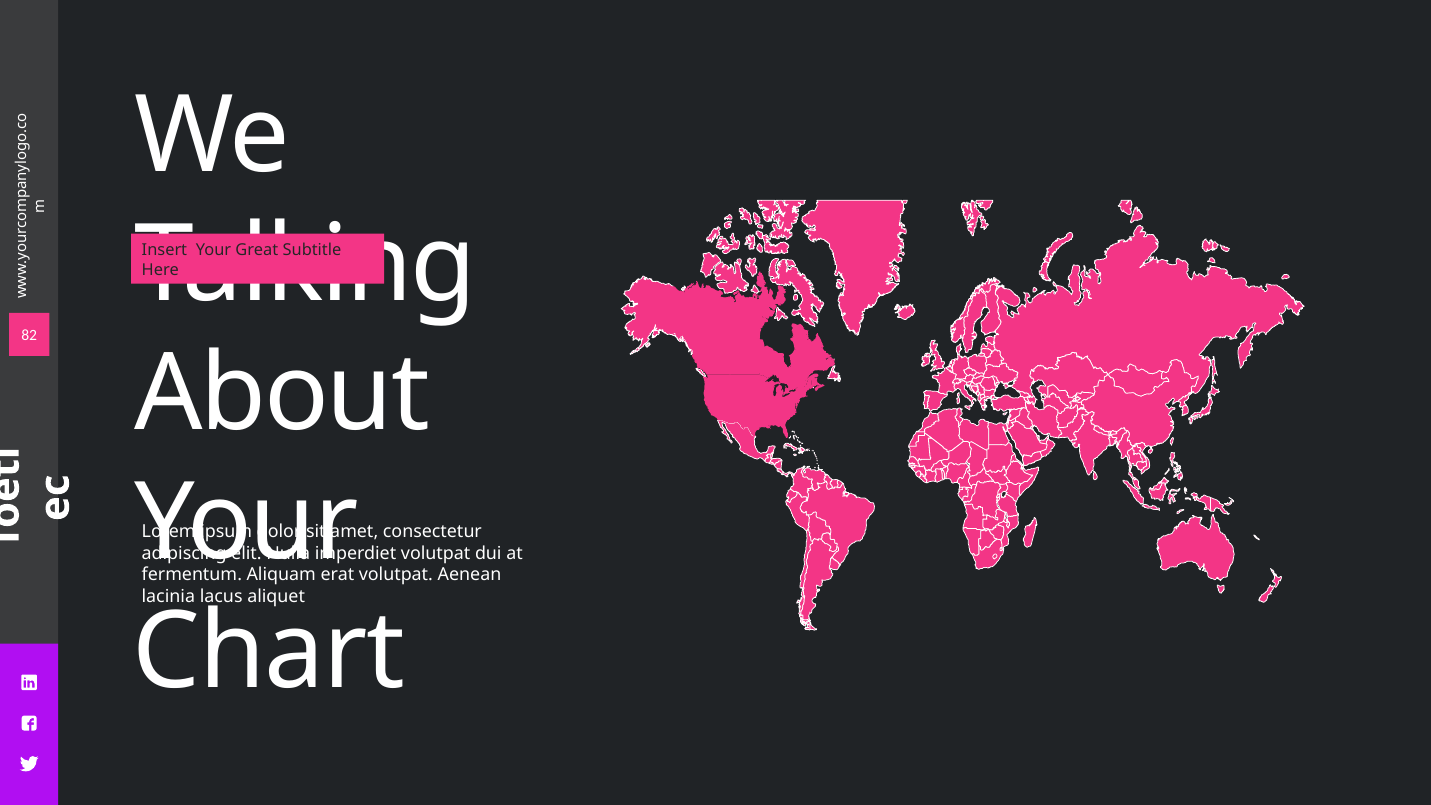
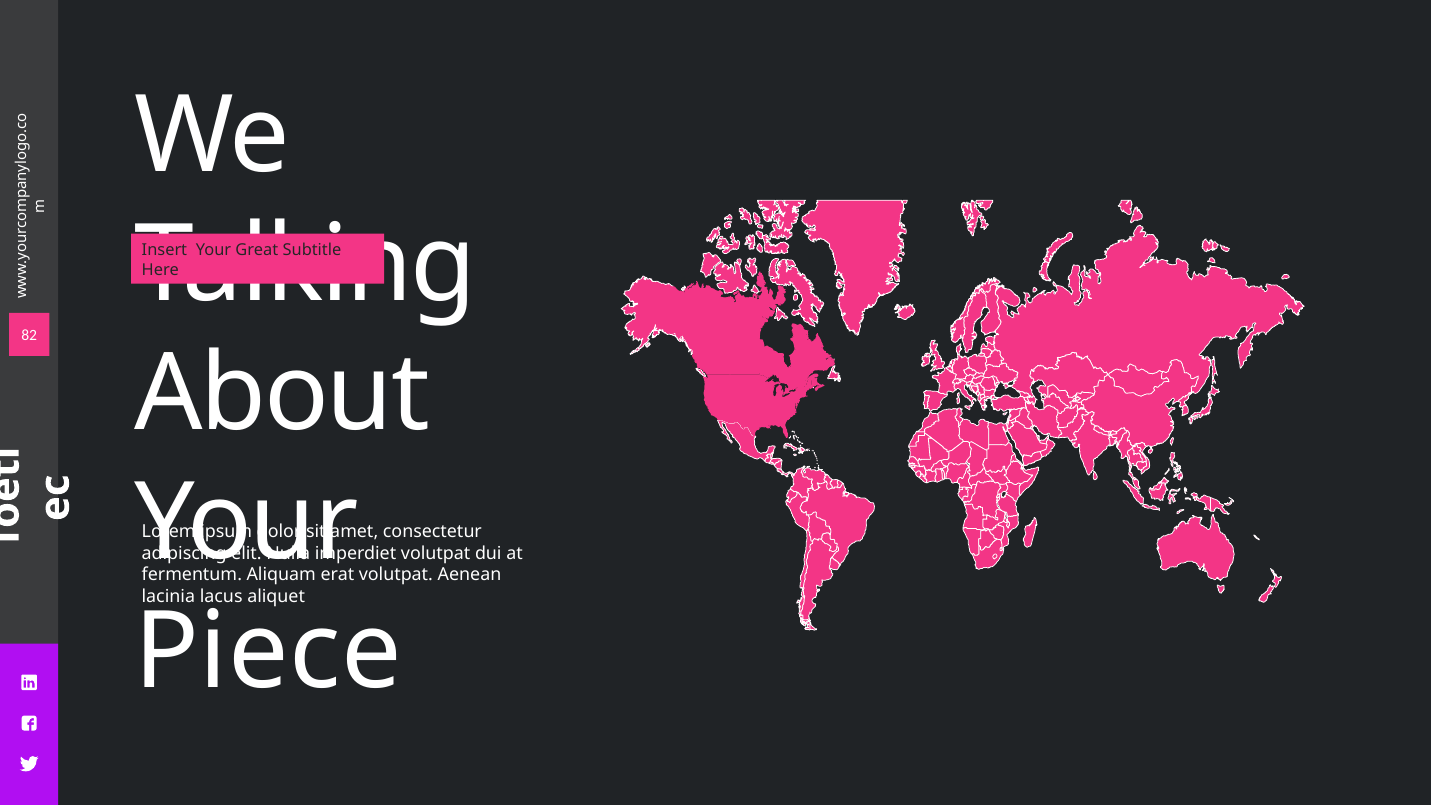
Chart: Chart -> Piece
